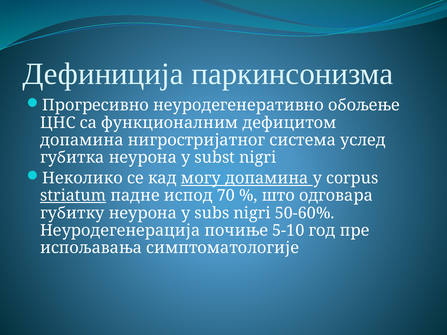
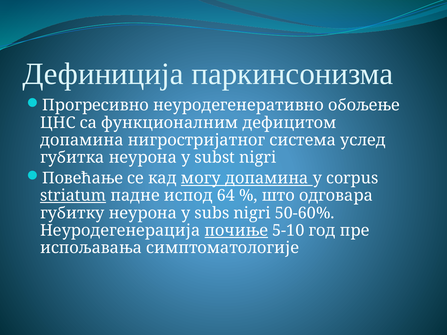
Неколико: Неколико -> Повећање
70: 70 -> 64
почиње underline: none -> present
